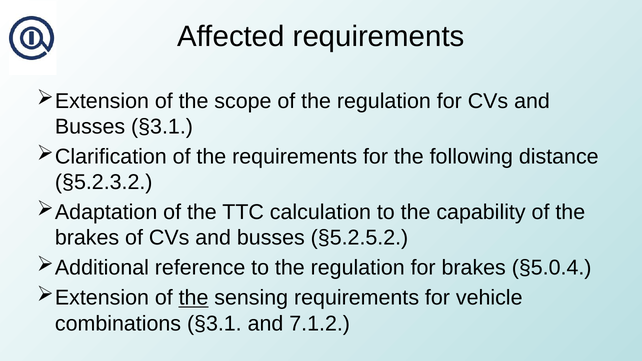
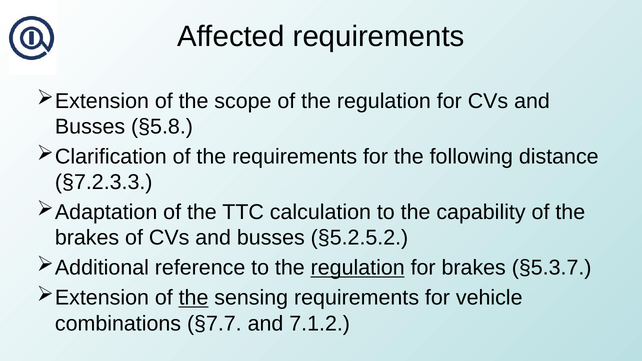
Busses §3.1: §3.1 -> §5.8
§5.2.3.2: §5.2.3.2 -> §7.2.3.3
regulation at (358, 268) underline: none -> present
§5.0.4: §5.0.4 -> §5.3.7
combinations §3.1: §3.1 -> §7.7
